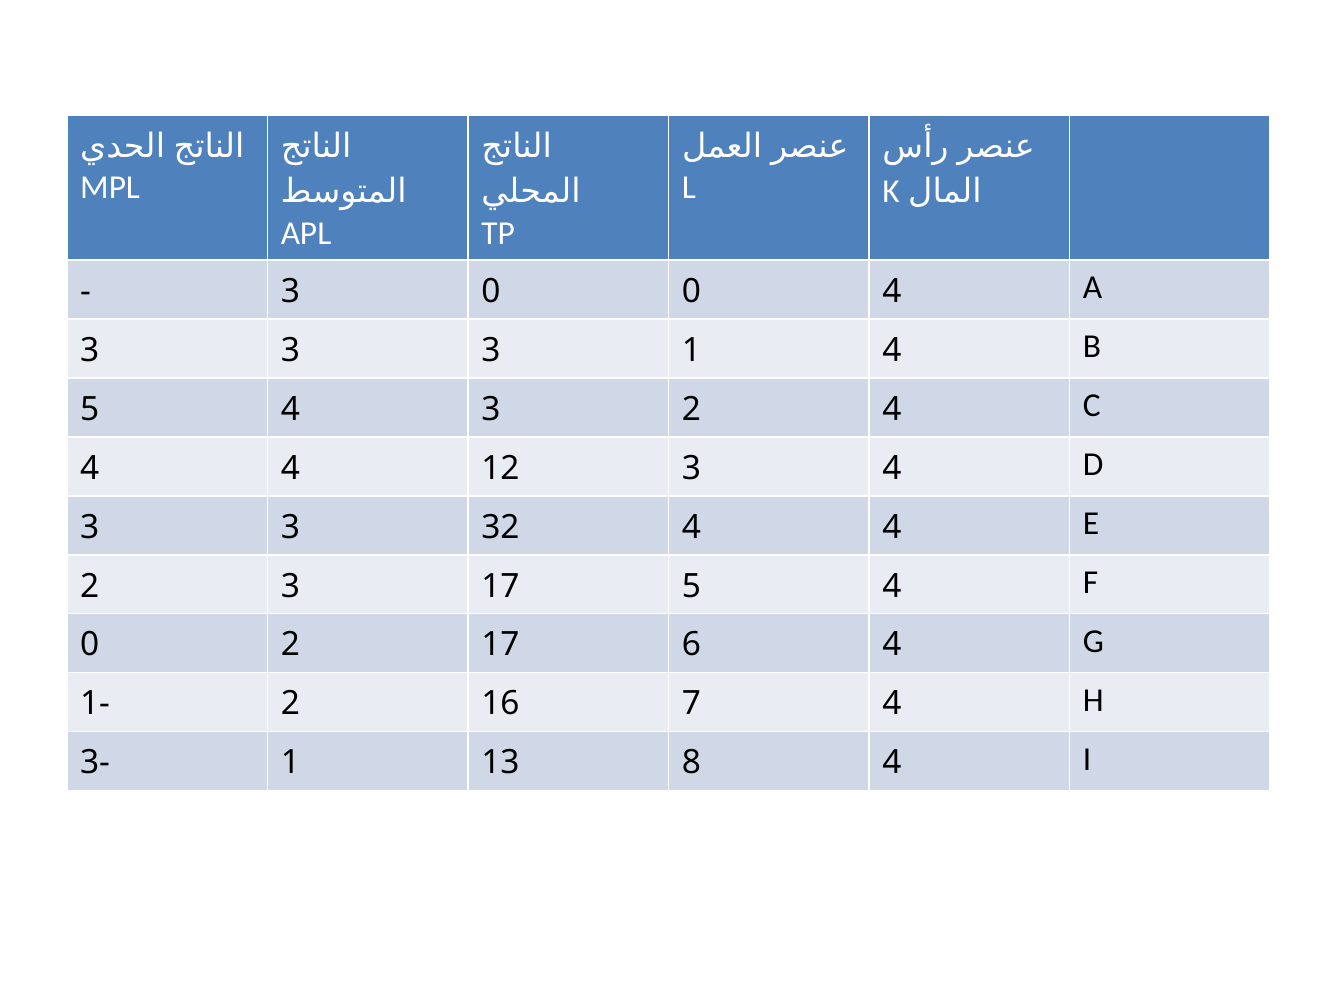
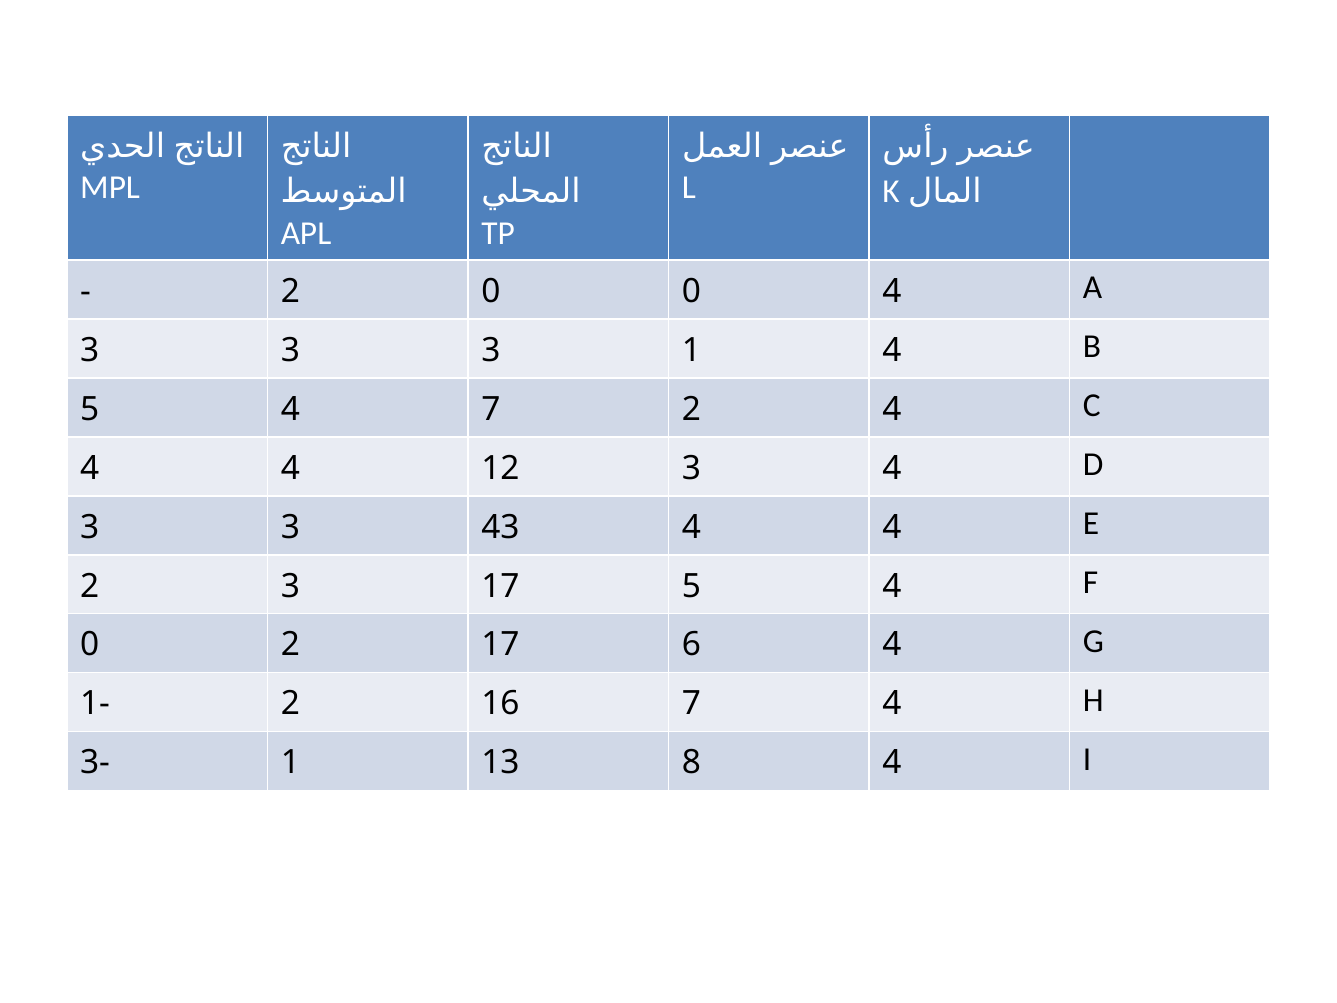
3 at (290, 291): 3 -> 2
4 3: 3 -> 7
32: 32 -> 43
